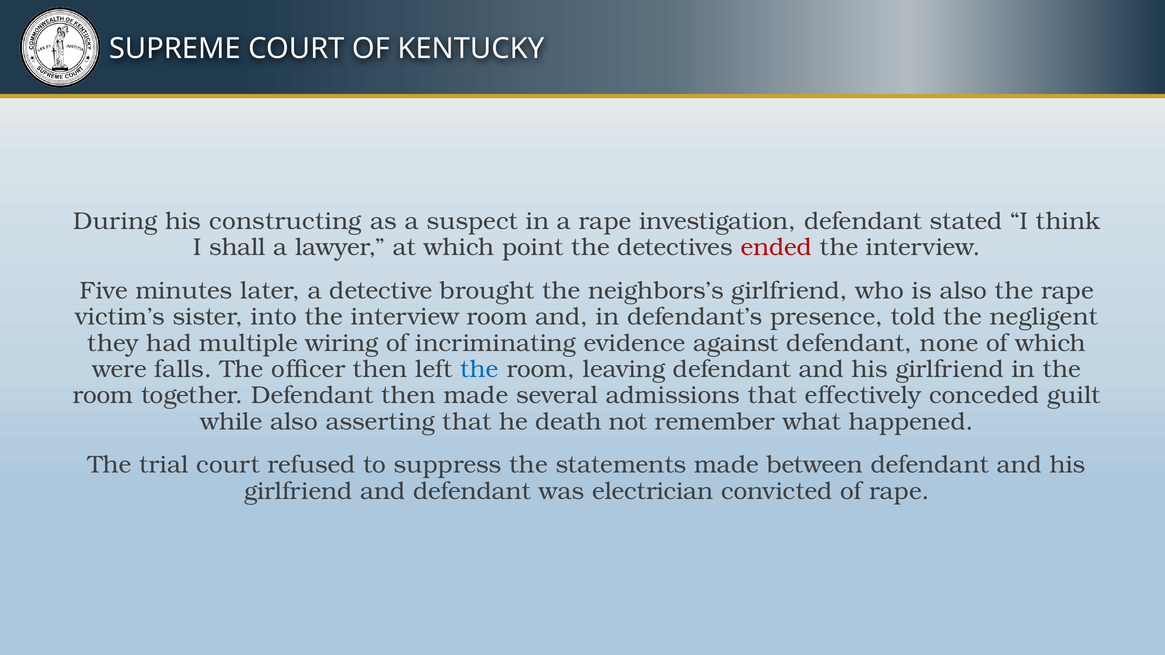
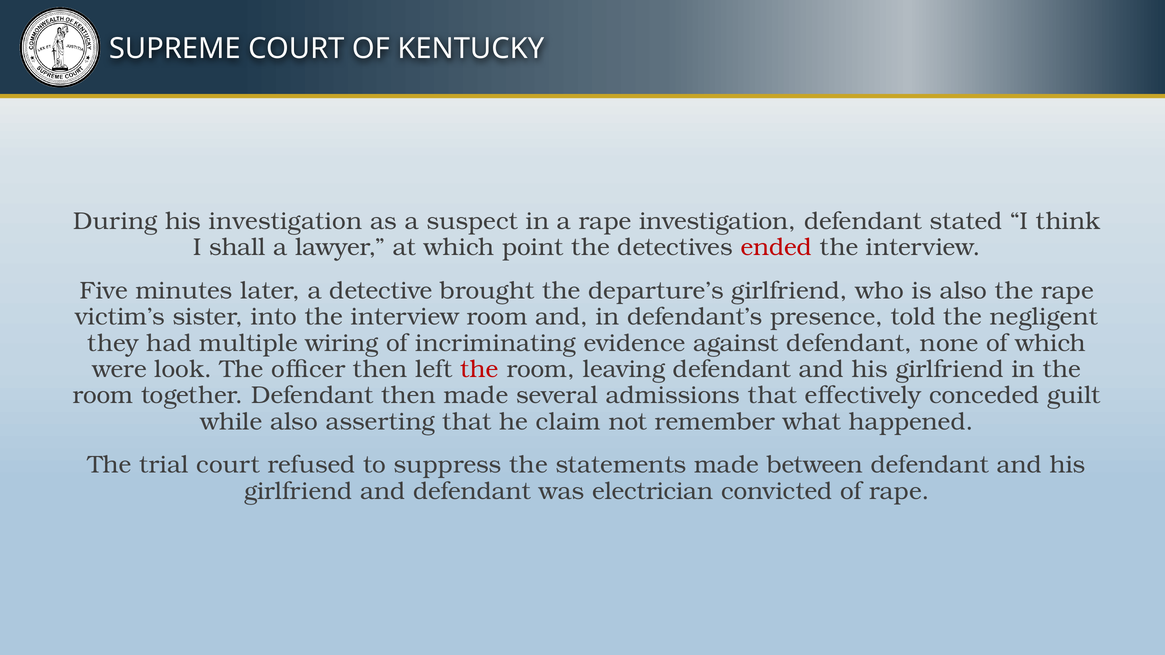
his constructing: constructing -> investigation
neighbors’s: neighbors’s -> departure’s
falls: falls -> look
the at (480, 369) colour: blue -> red
death: death -> claim
